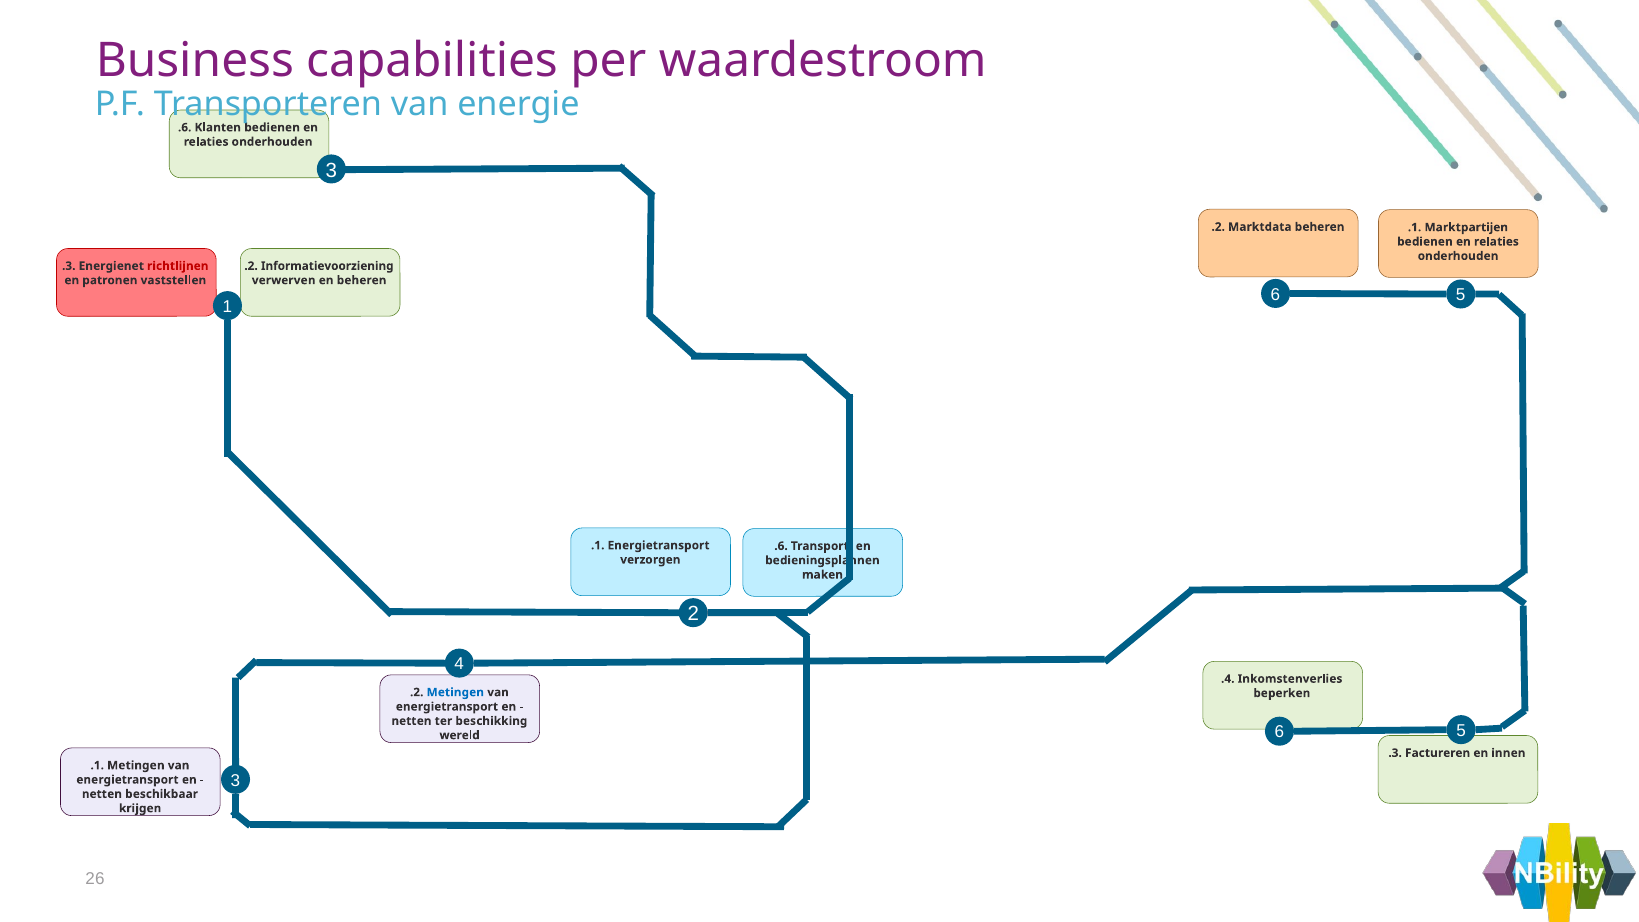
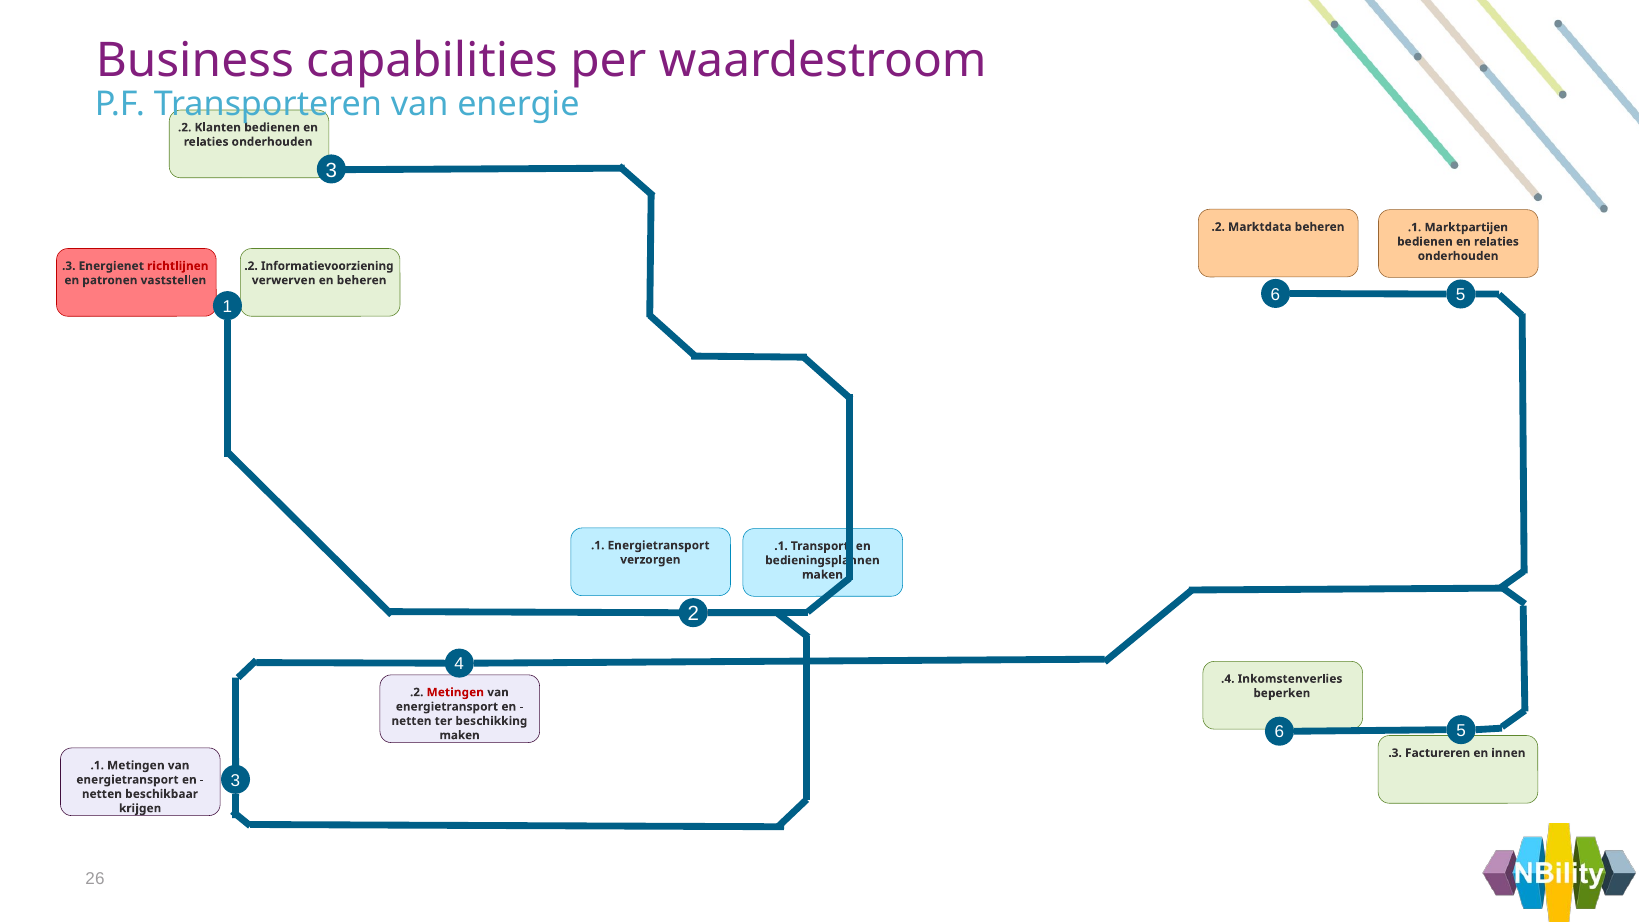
.6 at (185, 127): .6 -> .2
.6 at (781, 546): .6 -> .1
Metingen at (455, 692) colour: blue -> red
wereld at (460, 735): wereld -> maken
